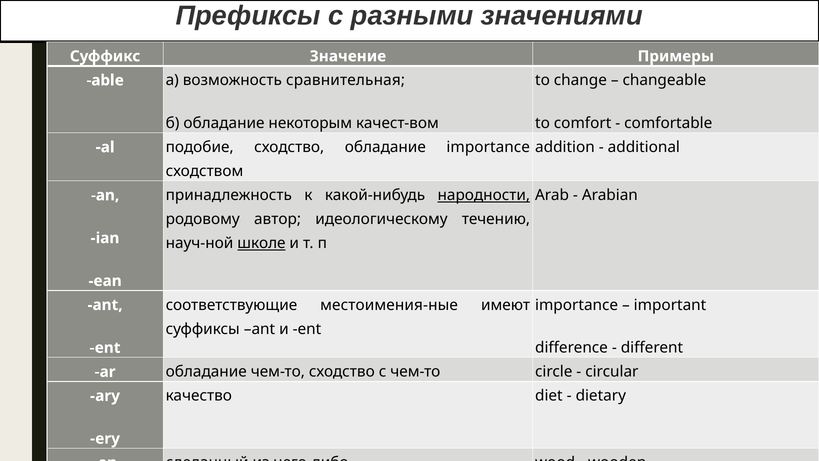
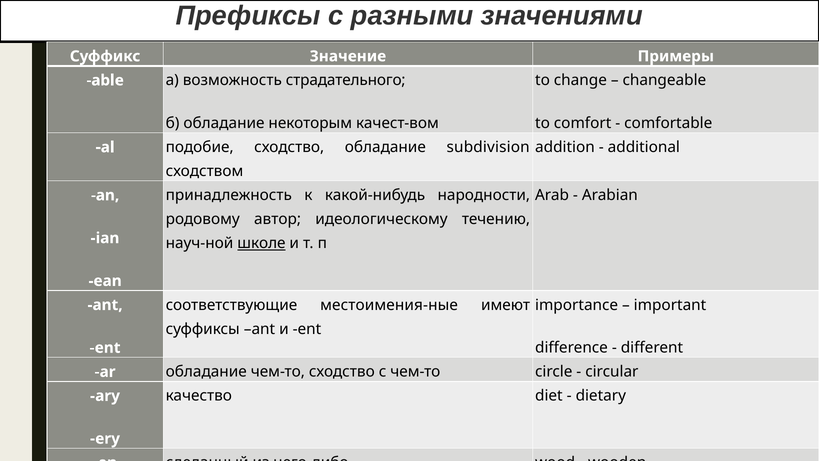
возможность сравнительная: сравнительная -> страдательного
обладание importance: importance -> subdivision
народности underline: present -> none
